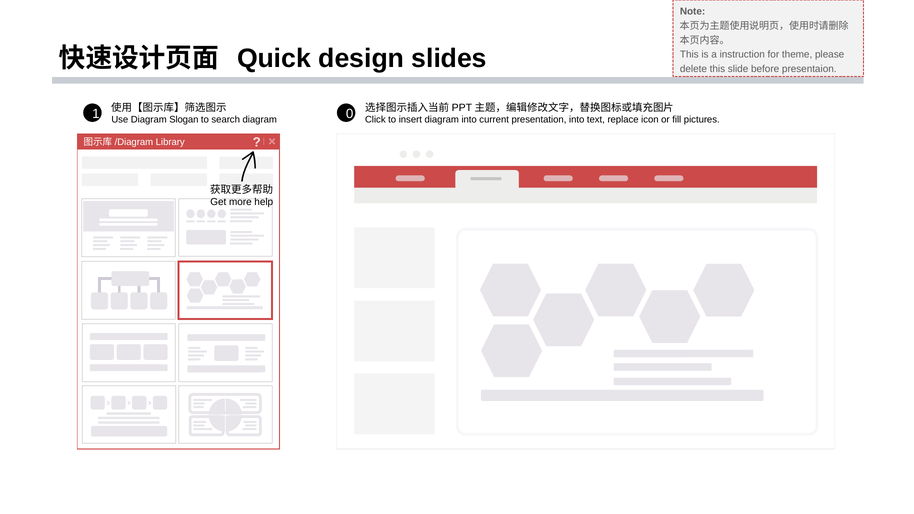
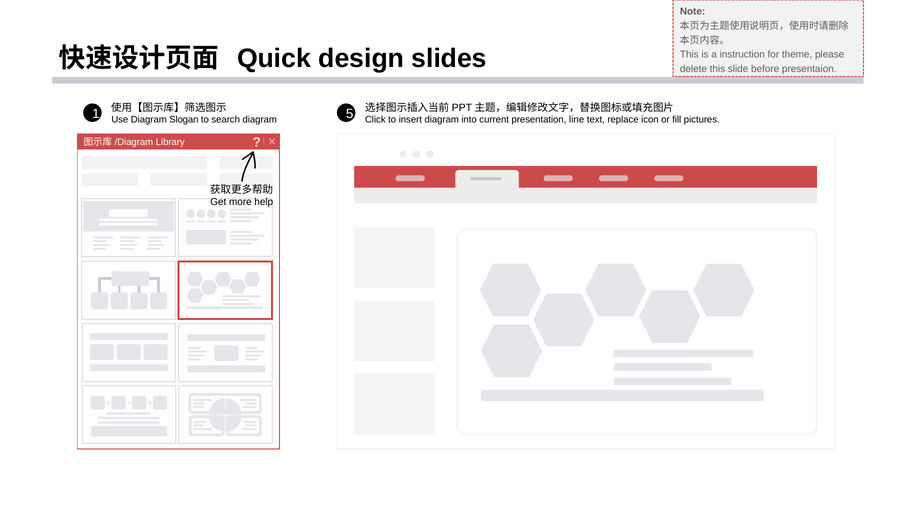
0: 0 -> 5
presentation into: into -> line
